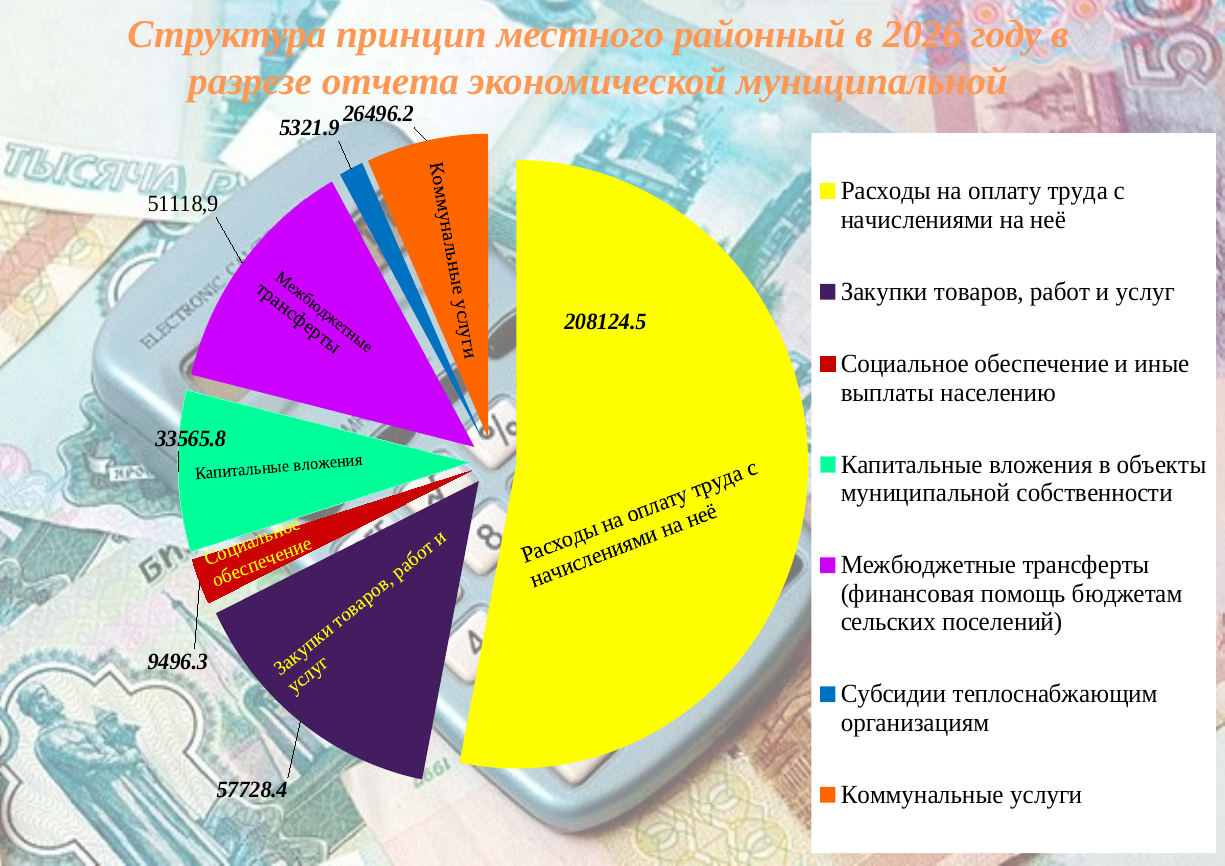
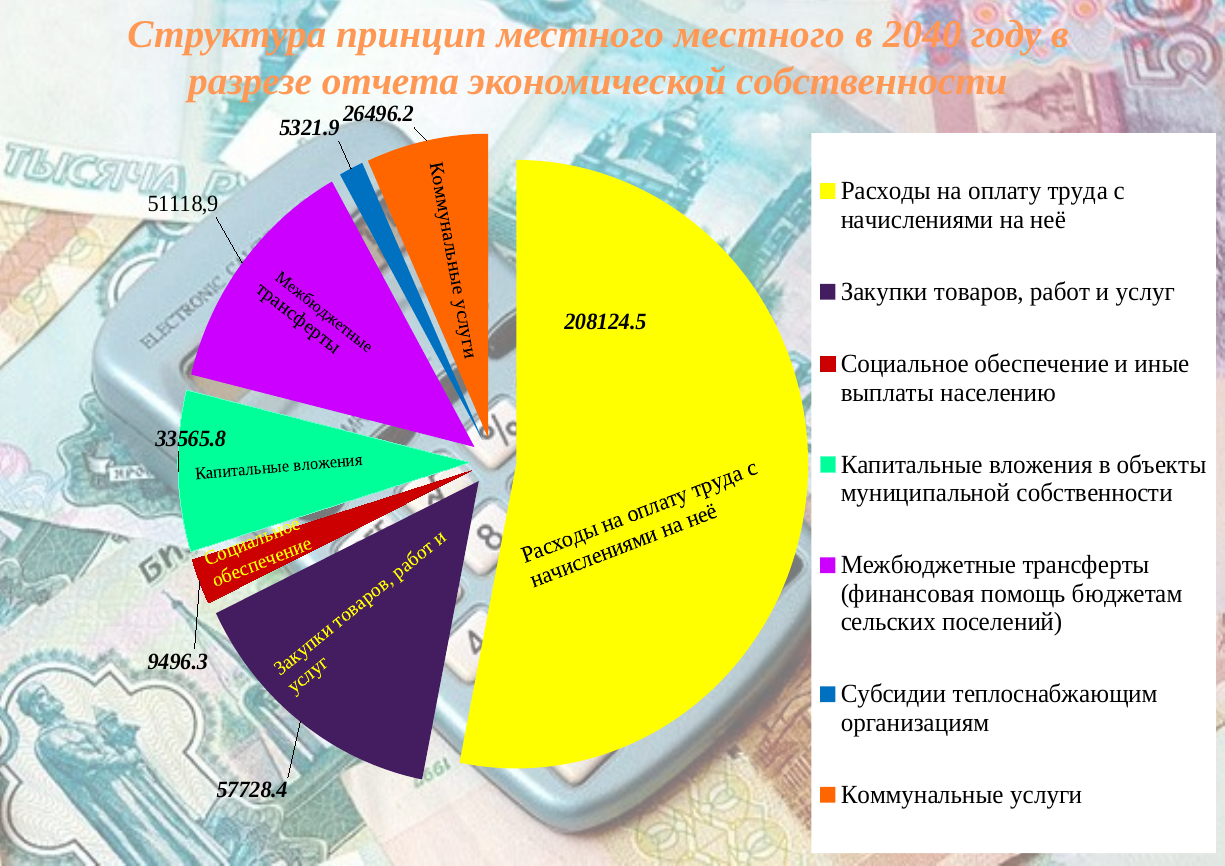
местного районный: районный -> местного
2026: 2026 -> 2040
экономической муниципальной: муниципальной -> собственности
